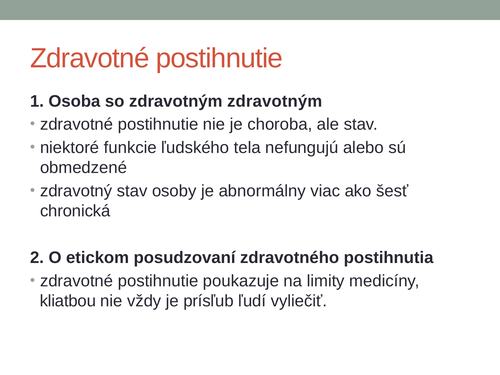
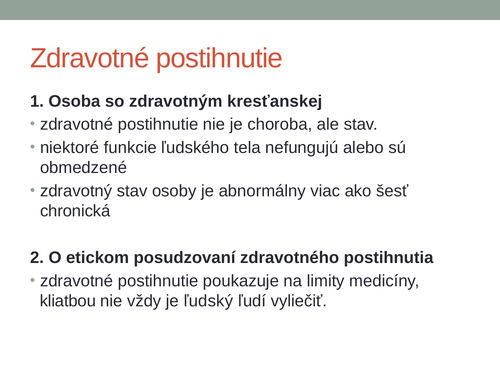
zdravotným zdravotným: zdravotným -> kresťanskej
prísľub: prísľub -> ľudský
